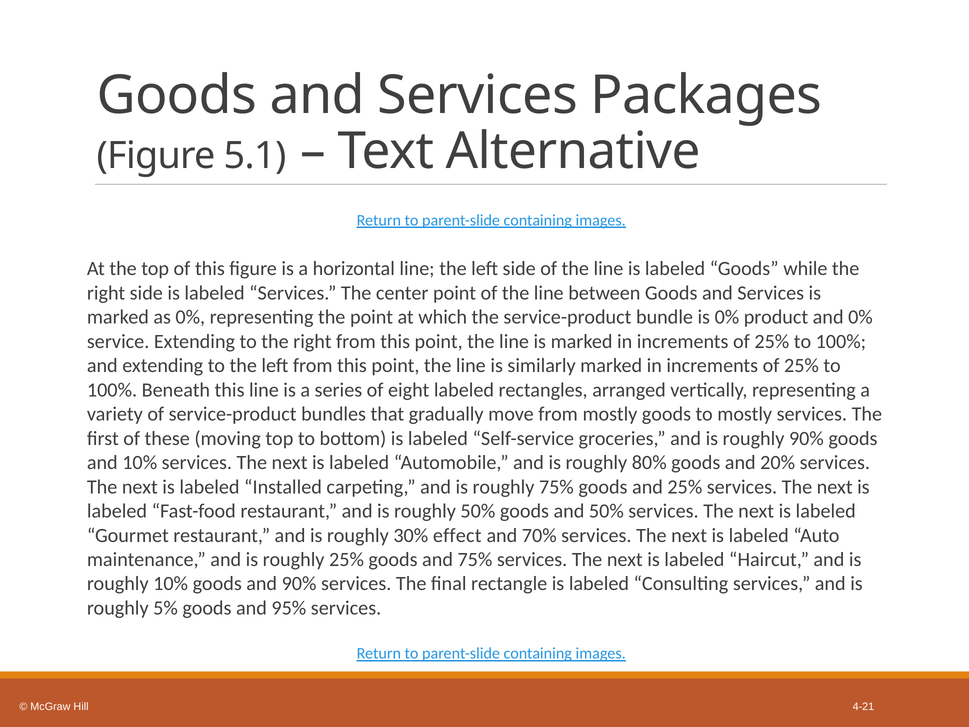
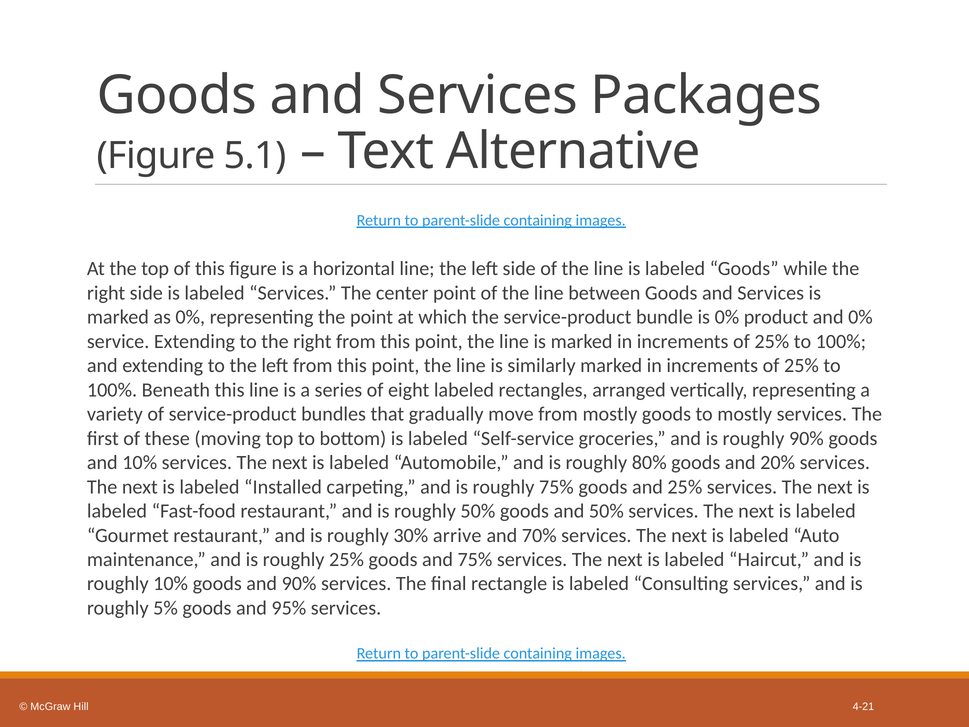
effect: effect -> arrive
